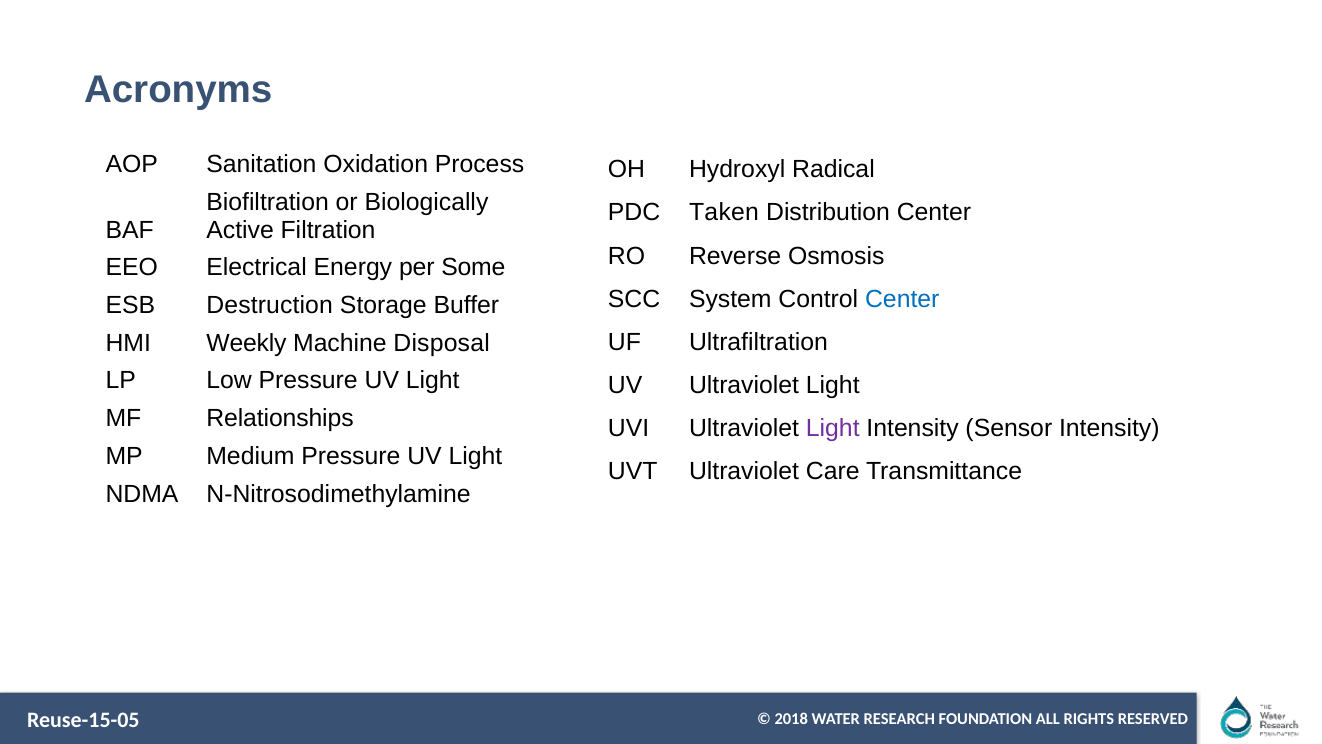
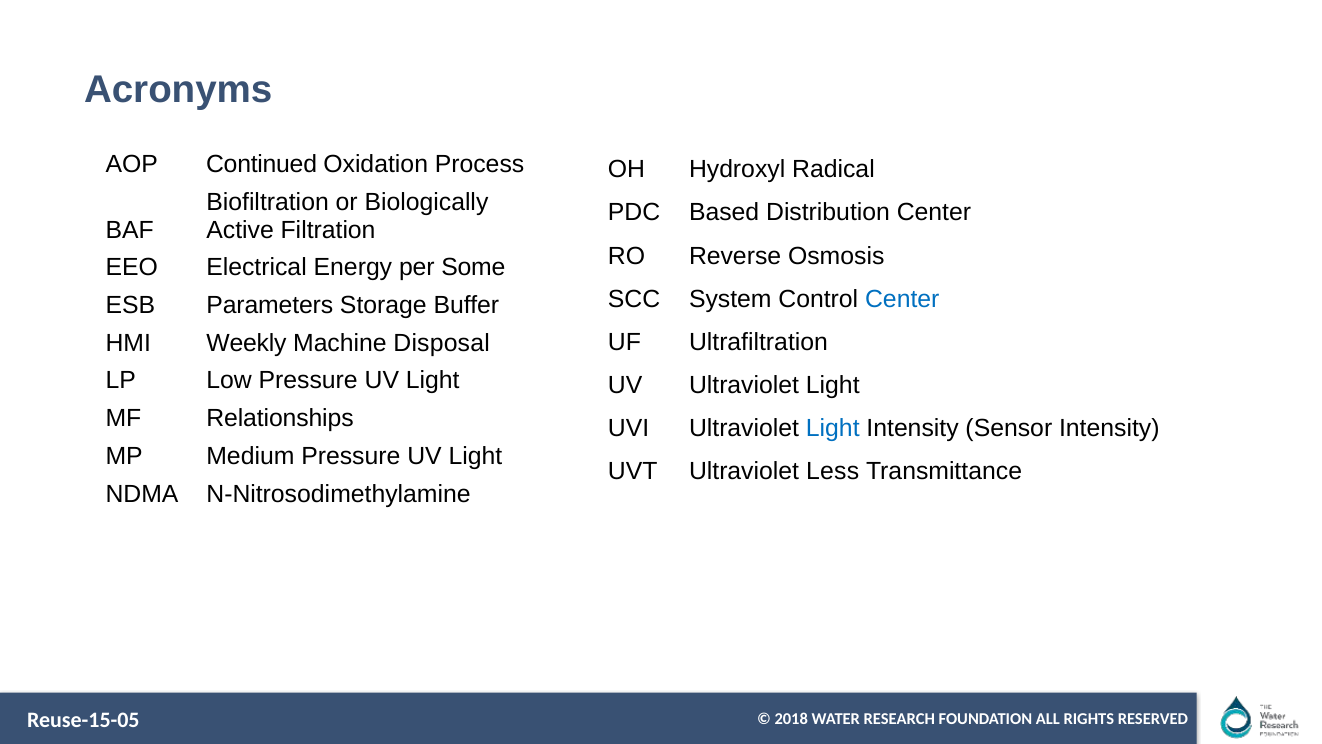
Sanitation: Sanitation -> Continued
Taken: Taken -> Based
Destruction: Destruction -> Parameters
Light at (833, 428) colour: purple -> blue
Care: Care -> Less
